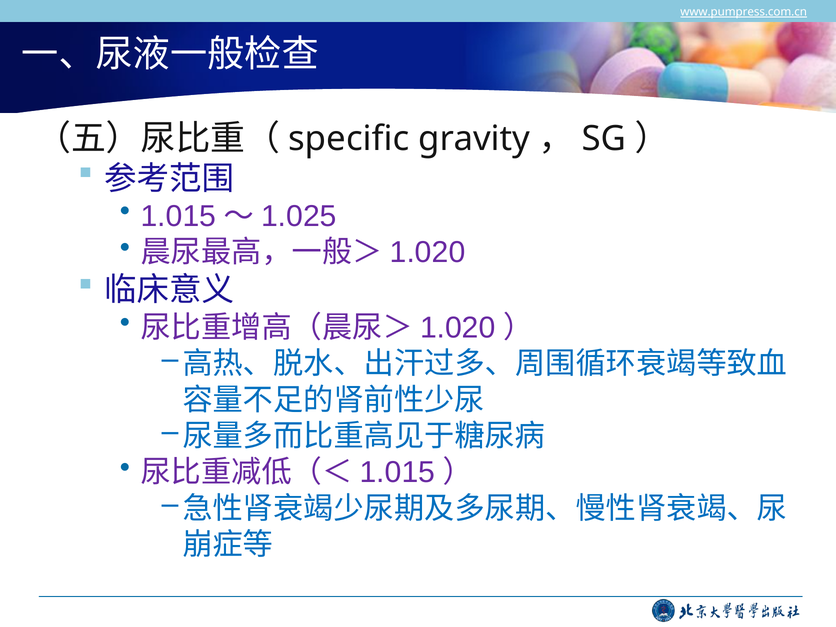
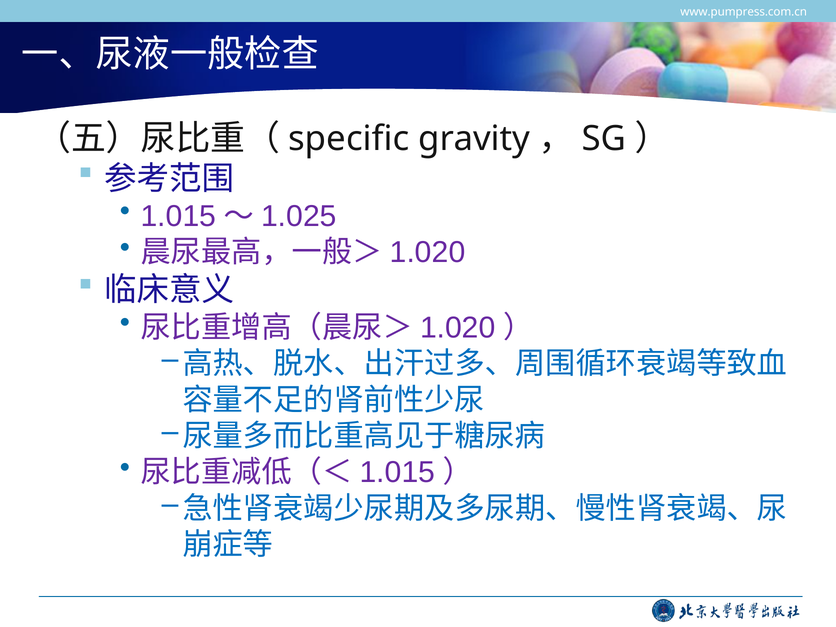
www.pumpress.com.cn underline: present -> none
